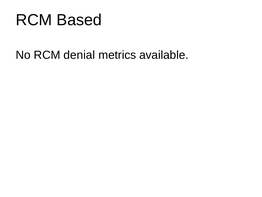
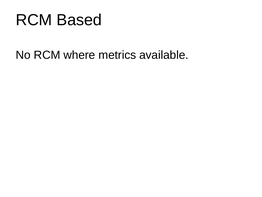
denial: denial -> where
